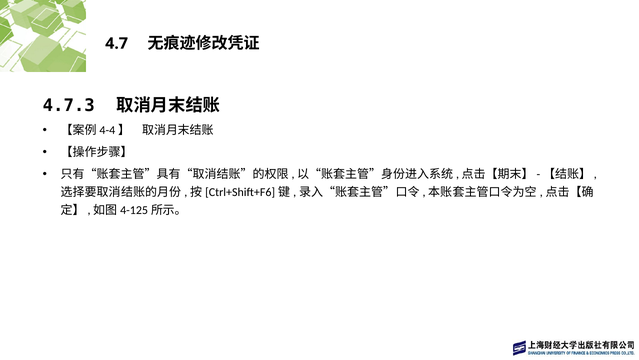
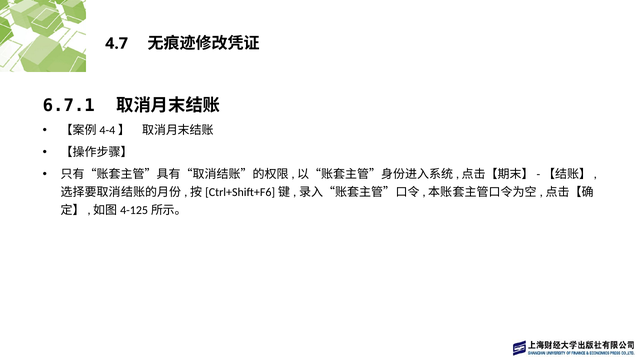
4.7.3: 4.7.3 -> 6.7.1
